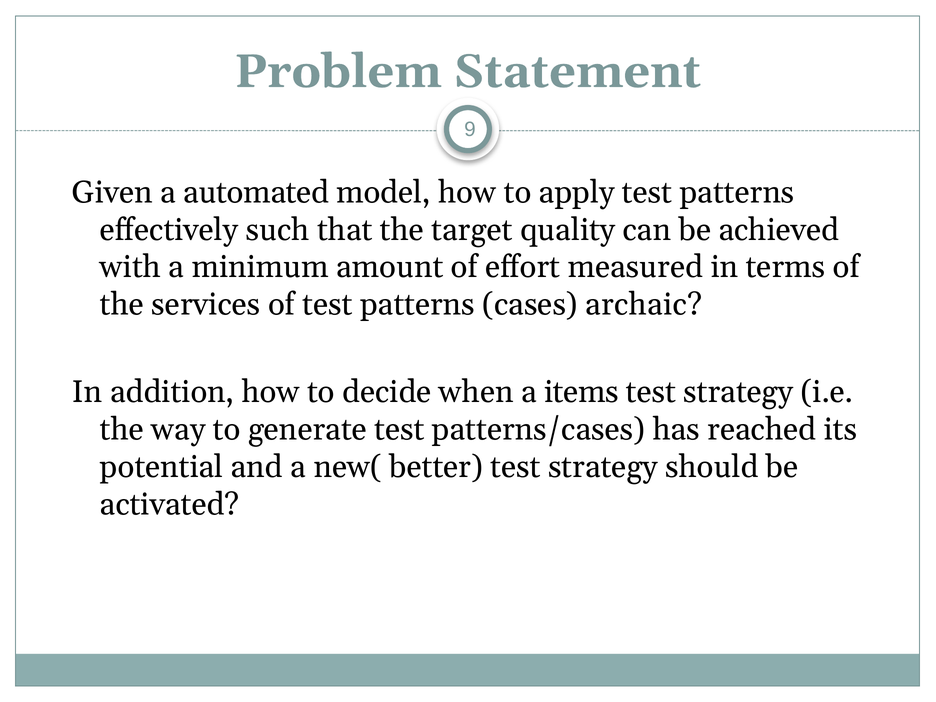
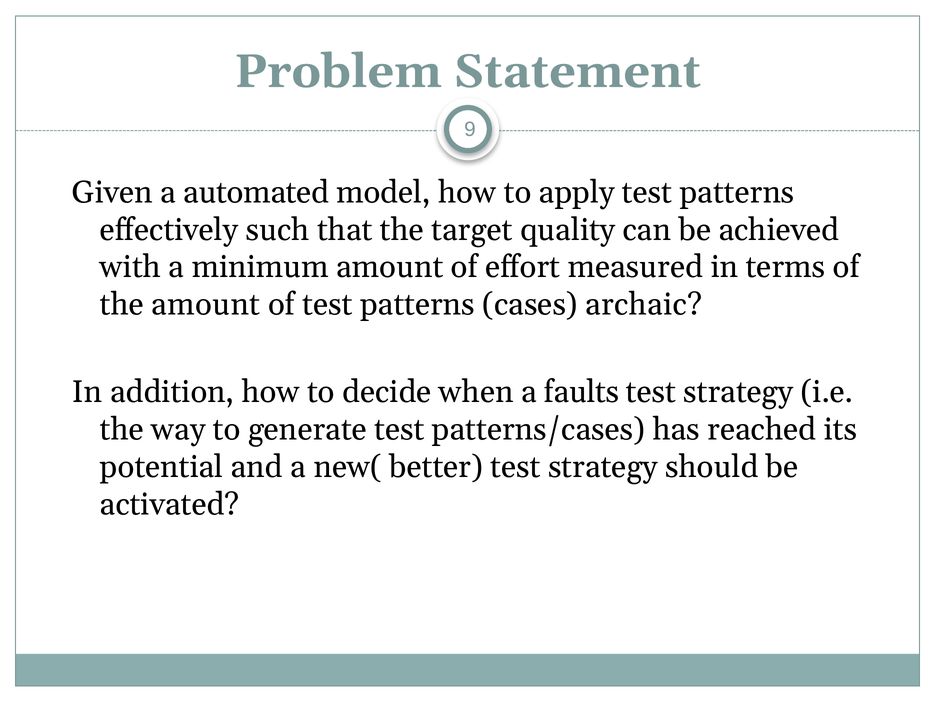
the services: services -> amount
items: items -> faults
